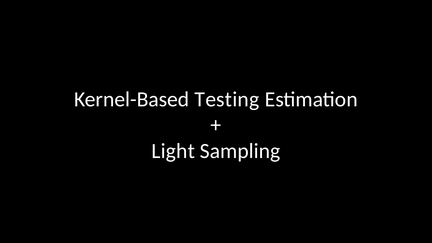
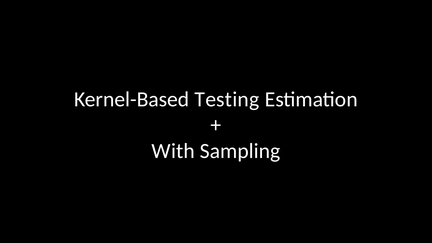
Light: Light -> With
